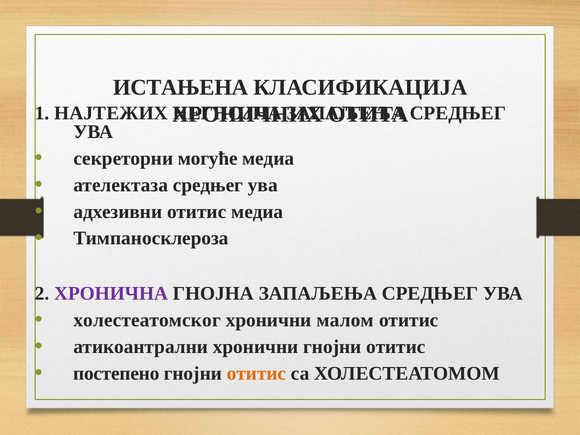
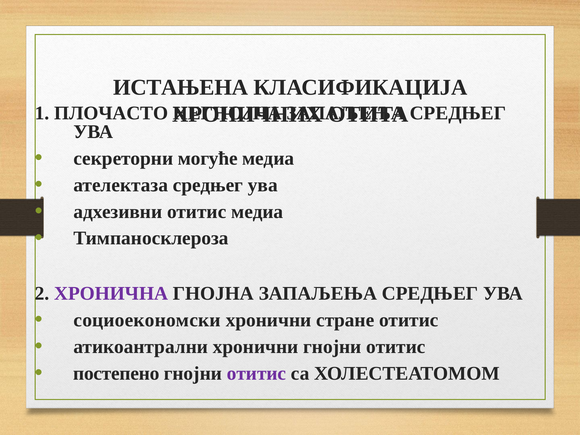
НАЈТЕЖИХ: НАЈТЕЖИХ -> ПЛОЧАСТО
холестеатомског: холестеатомског -> социоекономски
малом: малом -> стране
отитис at (257, 373) colour: orange -> purple
